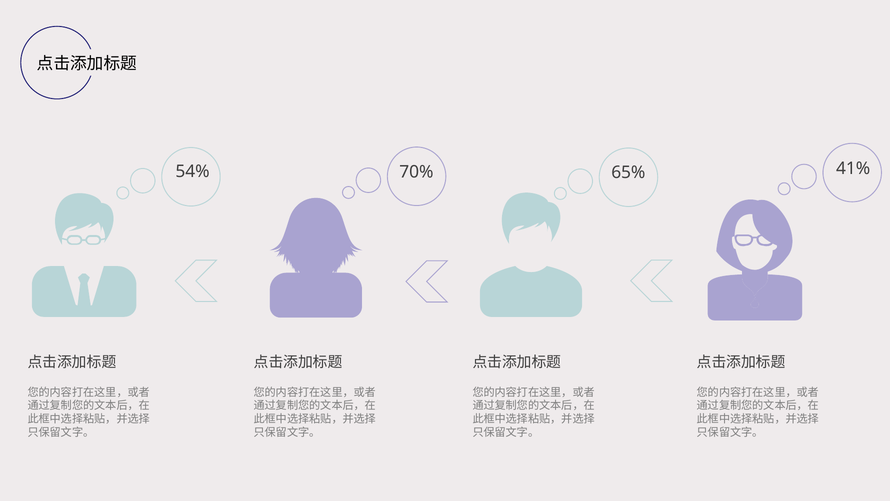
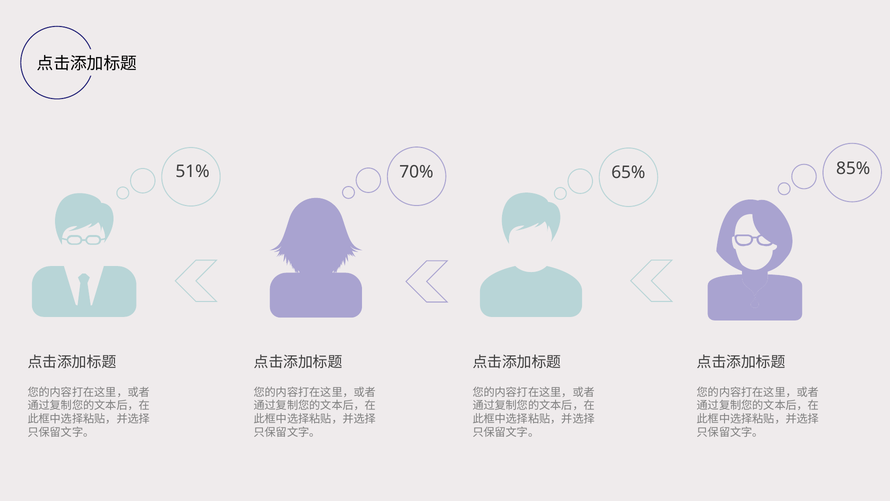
54%: 54% -> 51%
41%: 41% -> 85%
